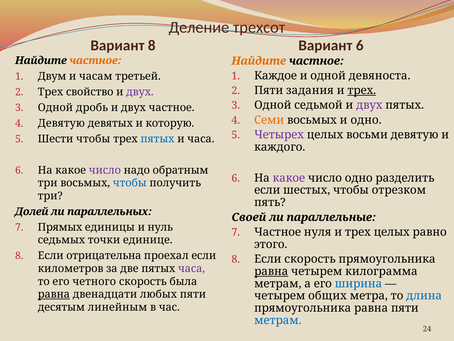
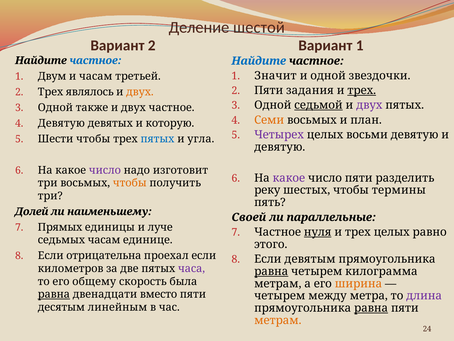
трехсот: трехсот -> шестой
Вариант 8: 8 -> 2
Вариант 6: 6 -> 1
частное at (96, 60) colour: orange -> blue
Найдите at (259, 61) colour: orange -> blue
Каждое: Каждое -> Значит
девяноста: девяноста -> звездочки
свойство: свойство -> являлось
двух at (140, 92) colour: purple -> orange
седьмой underline: none -> present
дробь: дробь -> также
и одно: одно -> план
и часа: часа -> угла
каждого at (280, 147): каждого -> девятую
обратным: обратным -> изготовит
число одно: одно -> пяти
чтобы at (130, 183) colour: blue -> orange
если at (267, 190): если -> реку
отрезком: отрезком -> термины
параллельных: параллельных -> наименьшему
нуль: нуль -> луче
нуля underline: none -> present
седьмых точки: точки -> часам
Если скорость: скорость -> девятым
четного: четного -> общему
ширина colour: blue -> orange
любых: любых -> вместо
общих: общих -> между
длина colour: blue -> purple
равна at (371, 308) underline: none -> present
метрам at (278, 320) colour: blue -> orange
